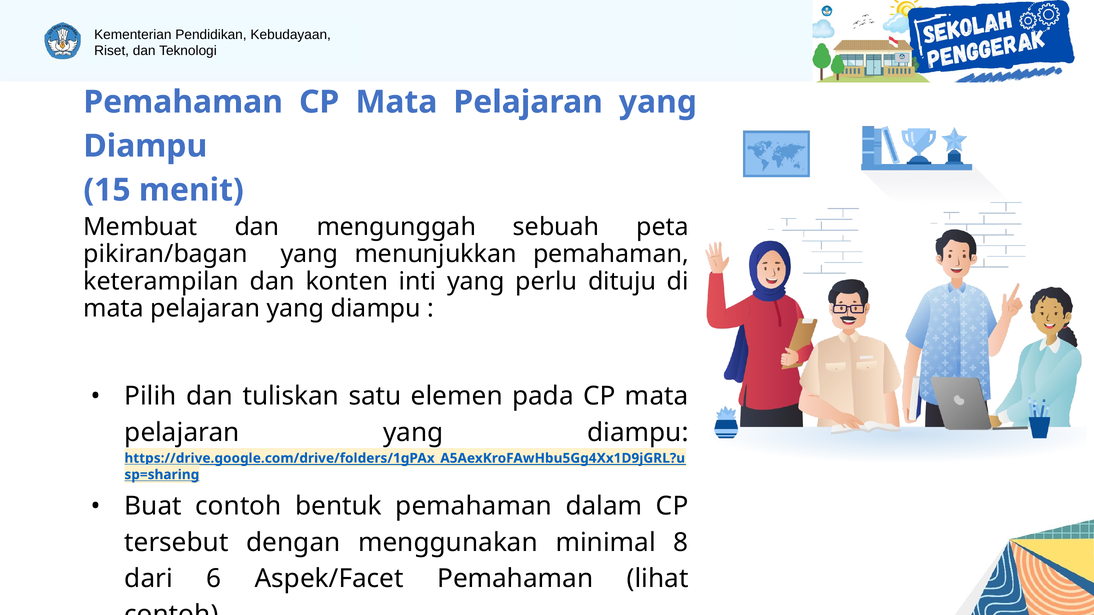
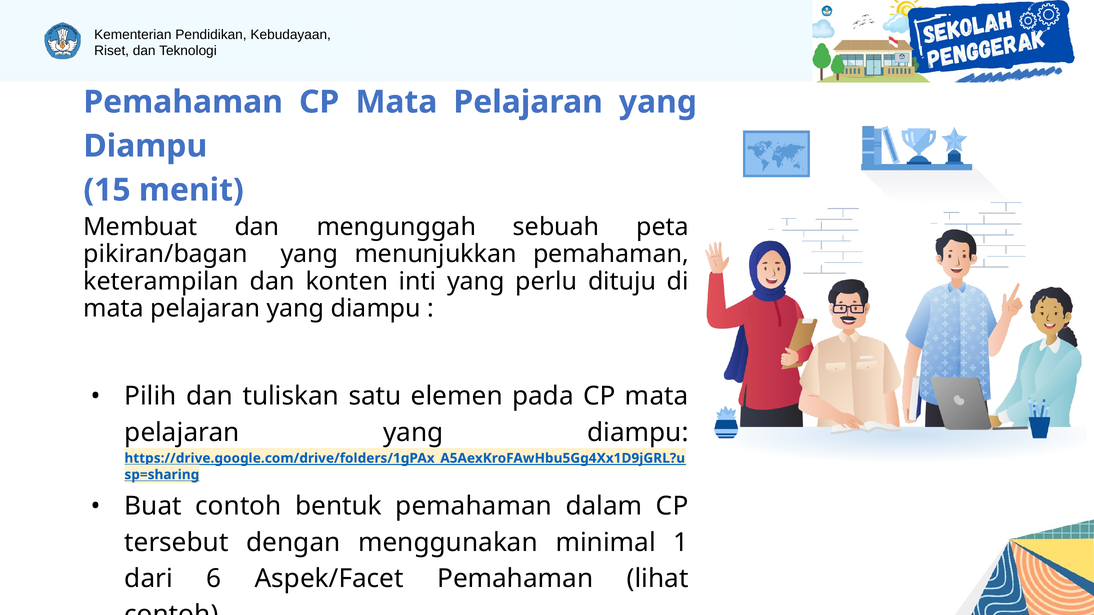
8: 8 -> 1
